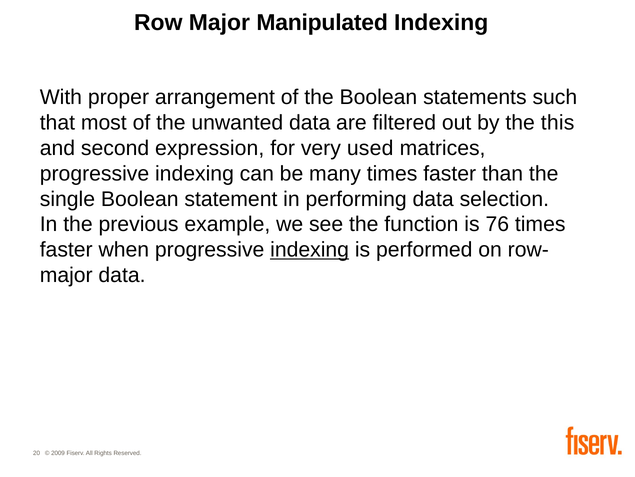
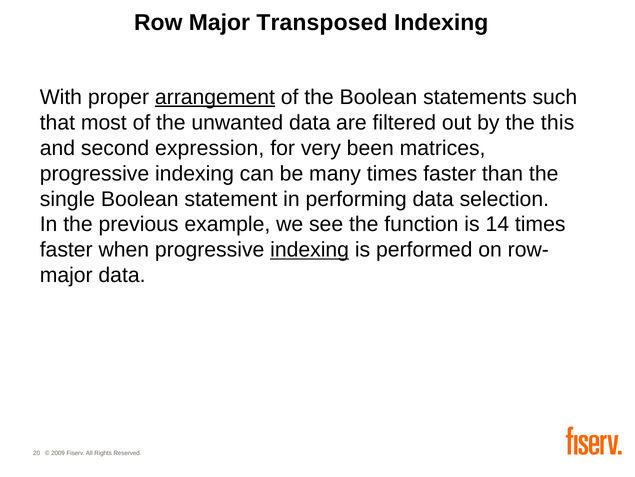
Manipulated: Manipulated -> Transposed
arrangement underline: none -> present
used: used -> been
76: 76 -> 14
